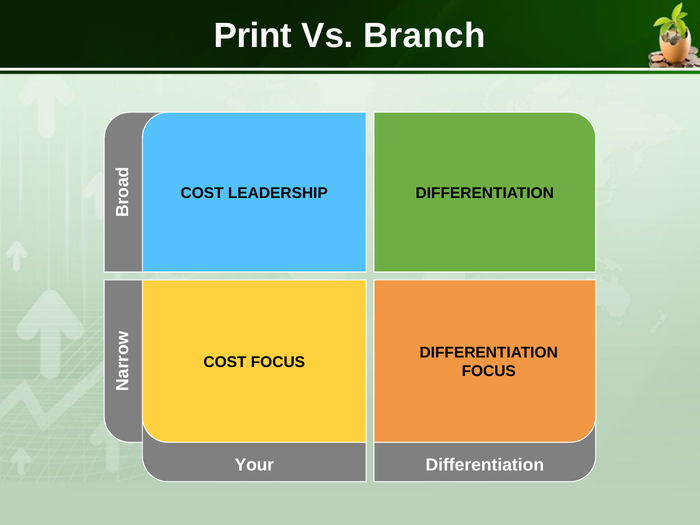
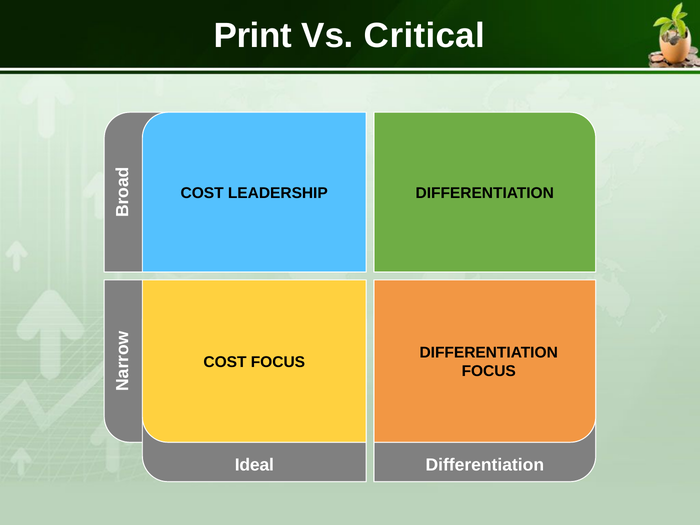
Branch: Branch -> Critical
Your: Your -> Ideal
